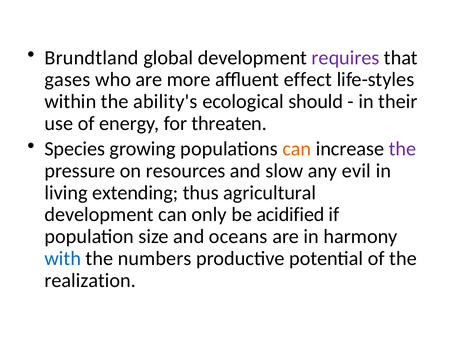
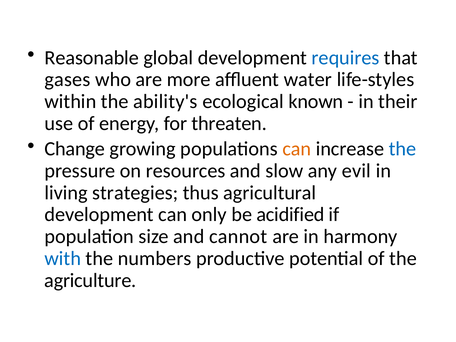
Brundtland: Brundtland -> Reasonable
requires colour: purple -> blue
effect: effect -> water
should: should -> known
Species: Species -> Change
the at (403, 149) colour: purple -> blue
extending: extending -> strategies
oceans: oceans -> cannot
realization: realization -> agriculture
